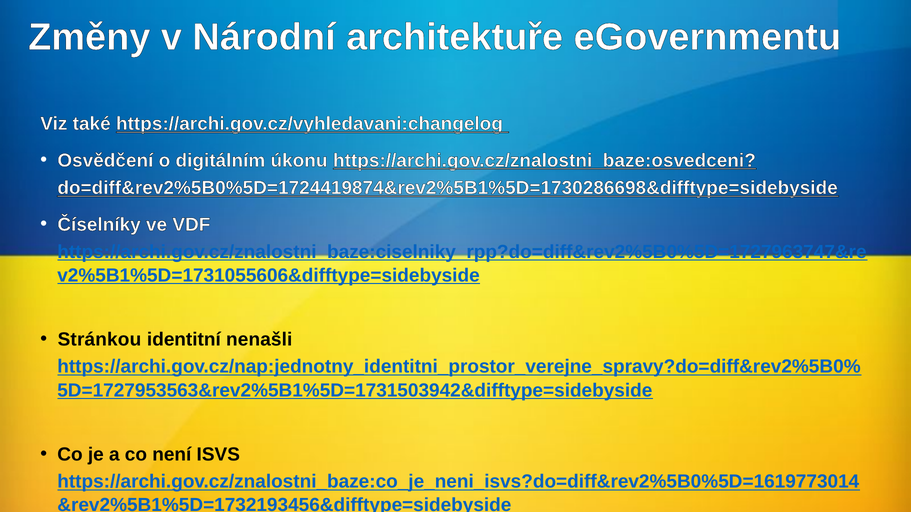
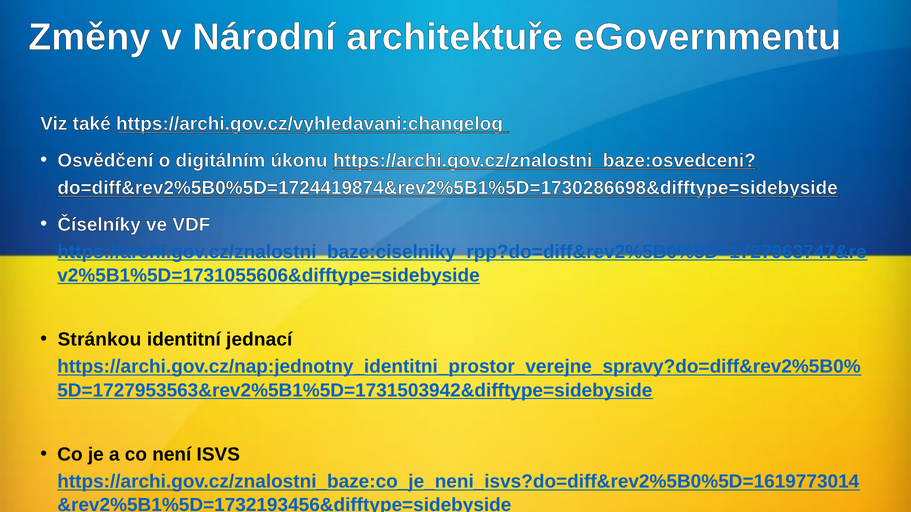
nenašli: nenašli -> jednací
